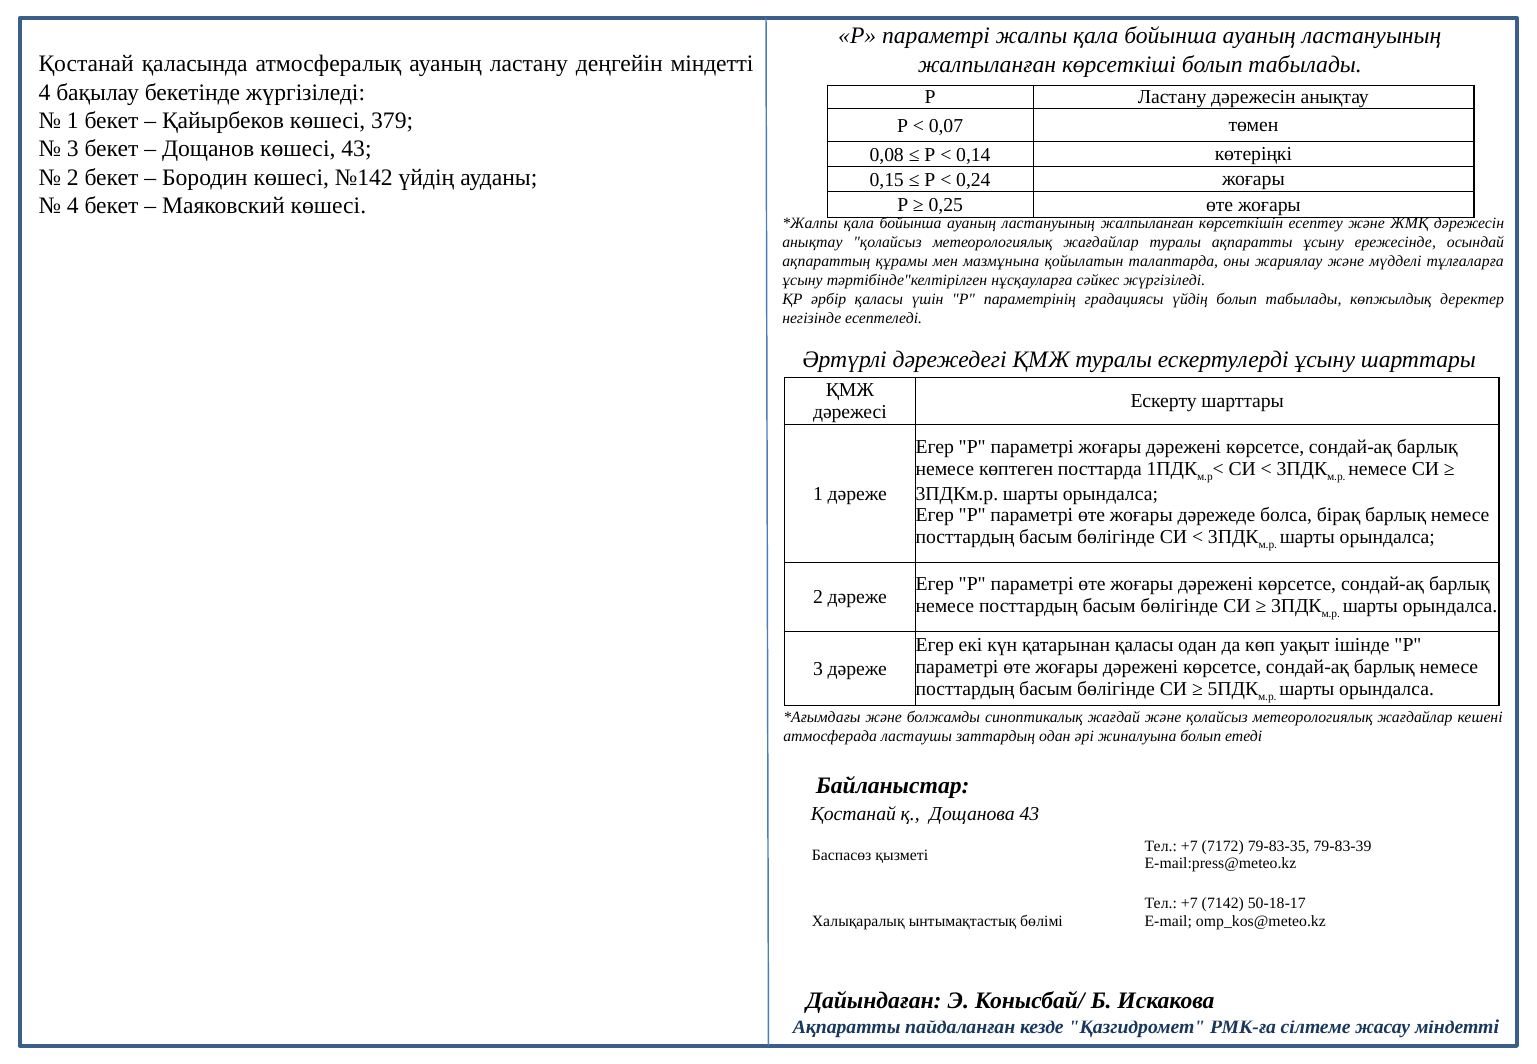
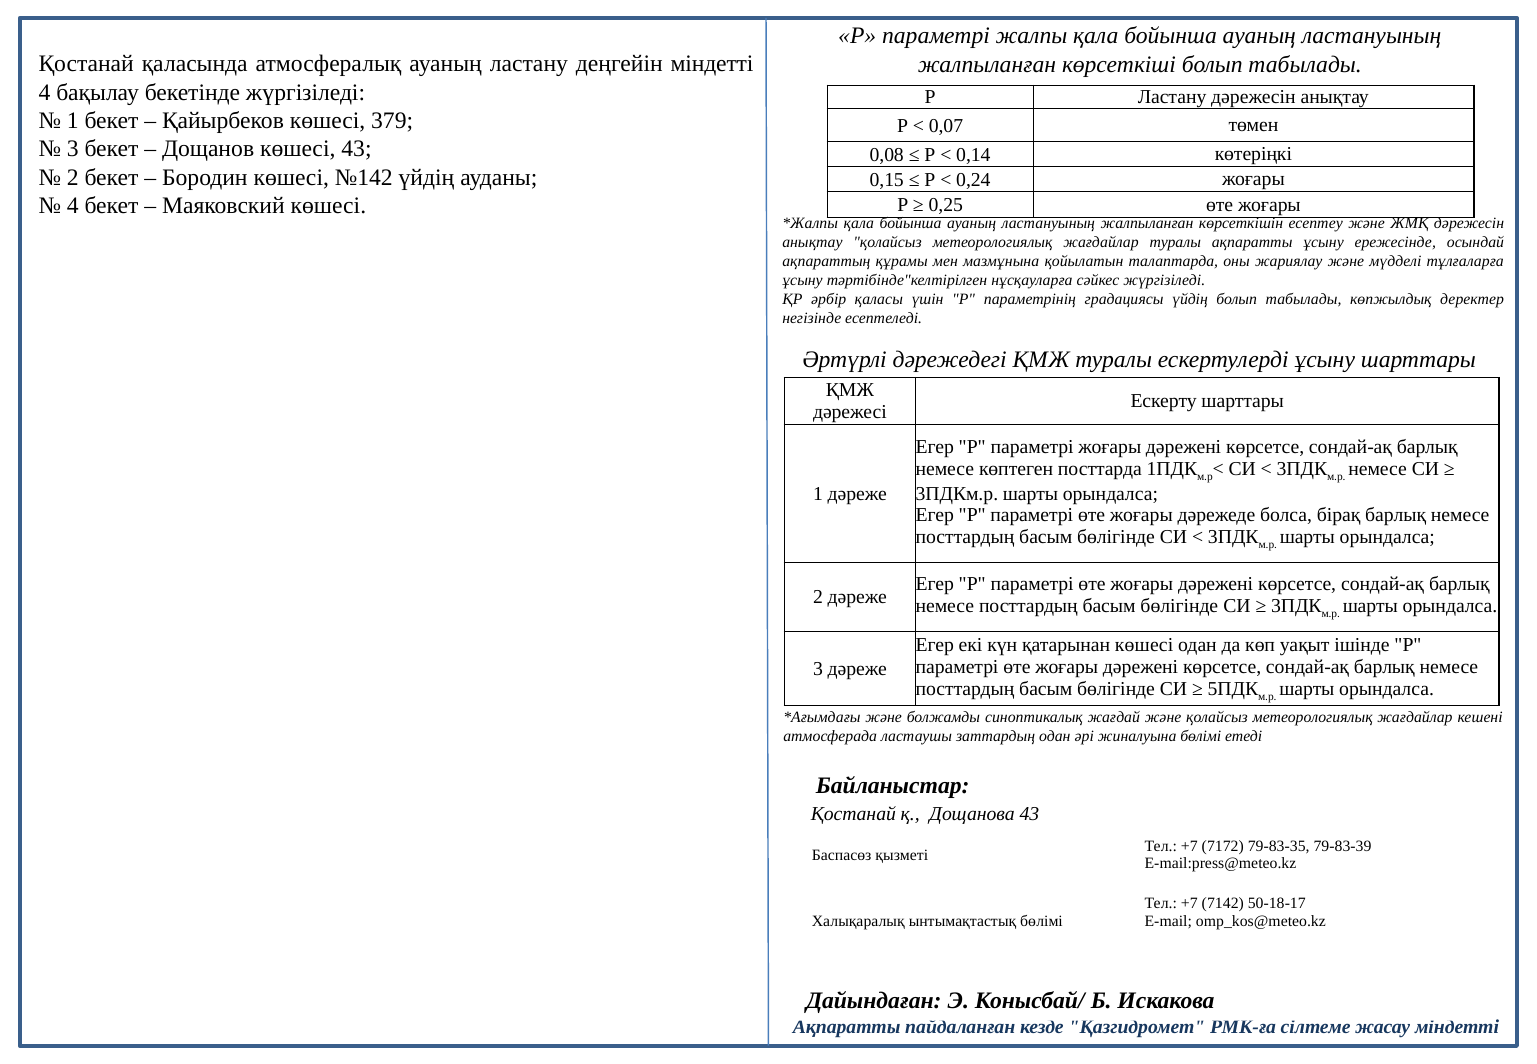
қатарынан қаласы: қаласы -> көшесі
жиналуына болып: болып -> бөлімі
